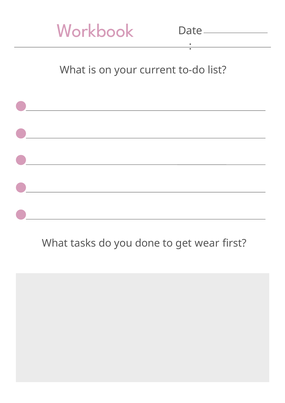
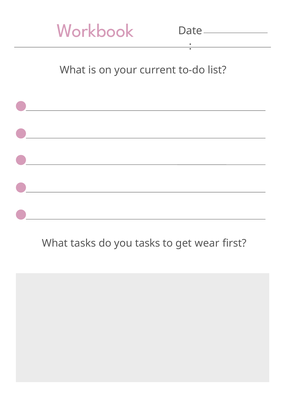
you done: done -> tasks
